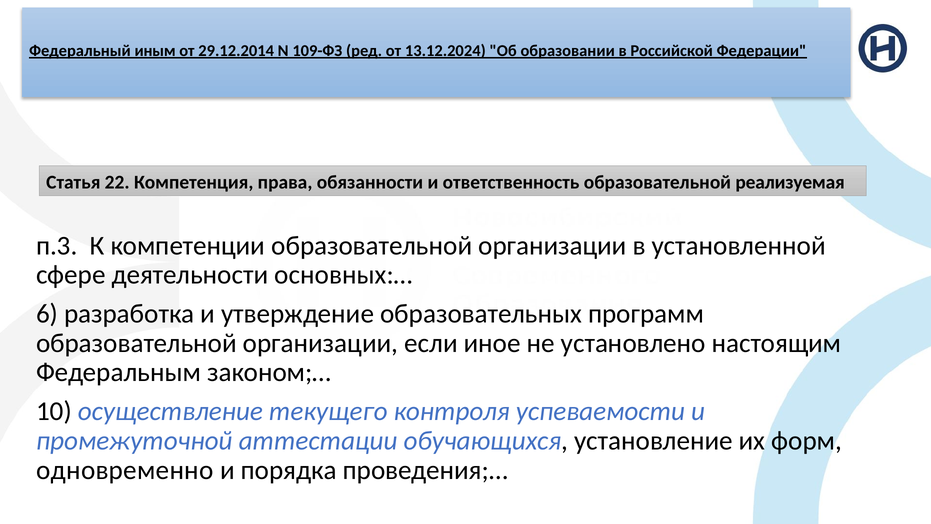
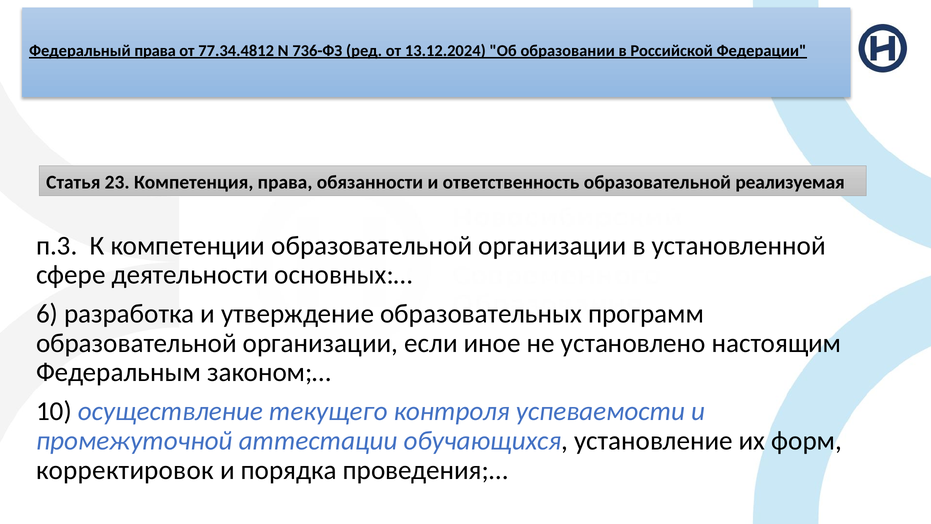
Федеральный иным: иным -> права
29.12.2014: 29.12.2014 -> 77.34.4812
109-ФЗ: 109-ФЗ -> 736-ФЗ
22: 22 -> 23
одновременно: одновременно -> корректировок
